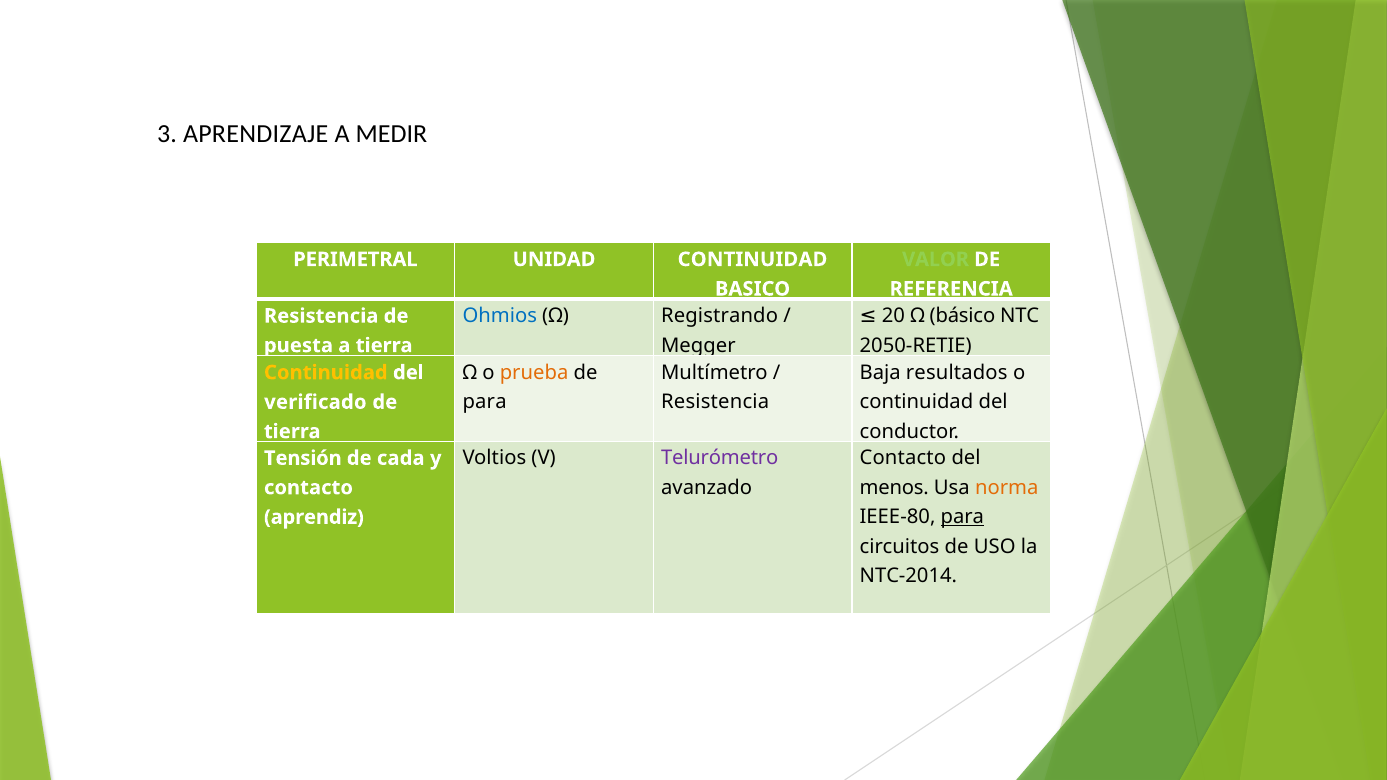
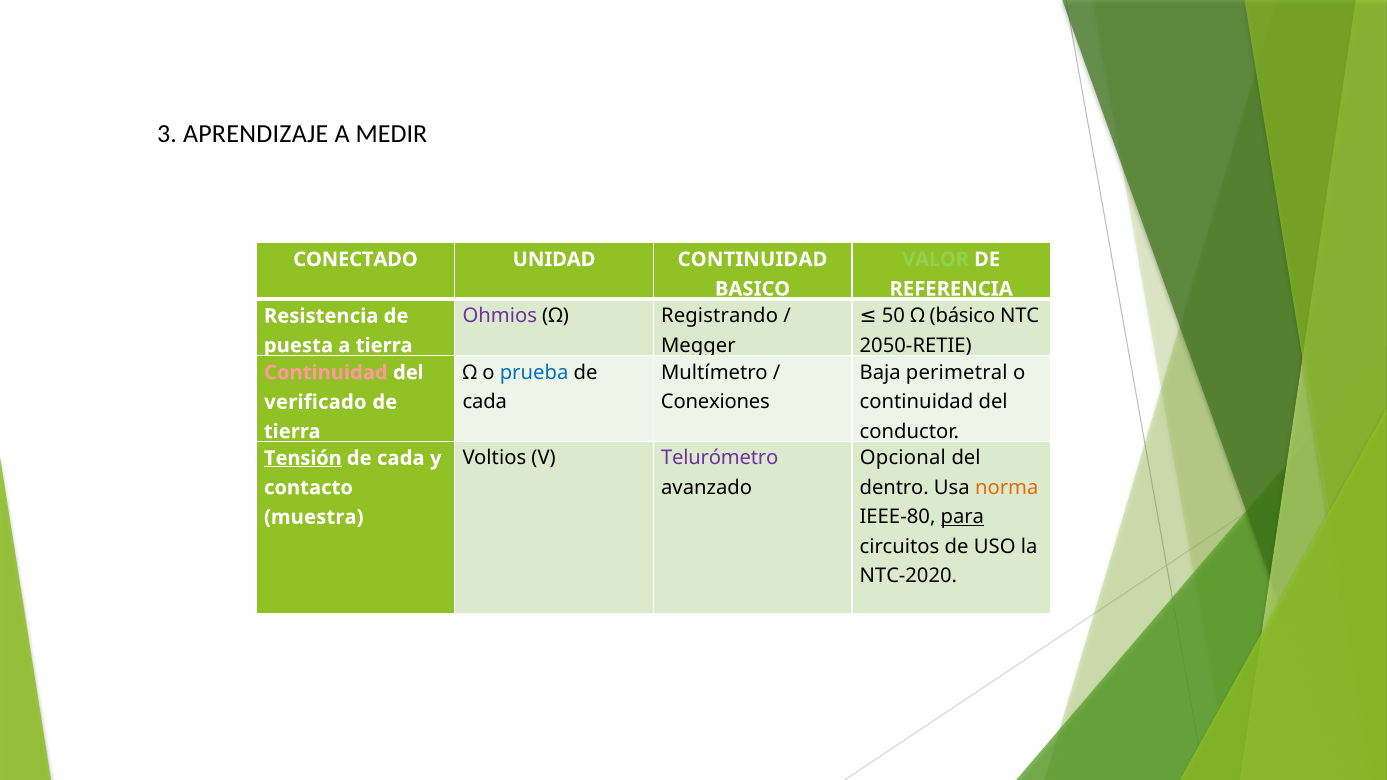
PERIMETRAL: PERIMETRAL -> CONECTADO
20: 20 -> 50
Ohmios colour: blue -> purple
prueba colour: orange -> blue
resultados: resultados -> perimetral
Continuidad at (326, 373) colour: yellow -> pink
para at (485, 402): para -> cada
Resistencia at (715, 402): Resistencia -> Conexiones
Contacto at (903, 458): Contacto -> Opcional
Tensión underline: none -> present
menos: menos -> dentro
aprendiz: aprendiz -> muestra
NTC-2014: NTC-2014 -> NTC-2020
